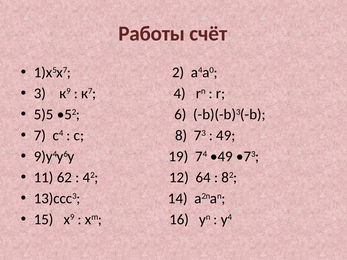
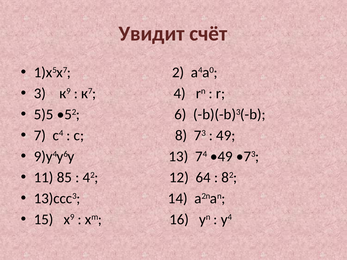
Работы: Работы -> Увидит
19: 19 -> 13
62: 62 -> 85
